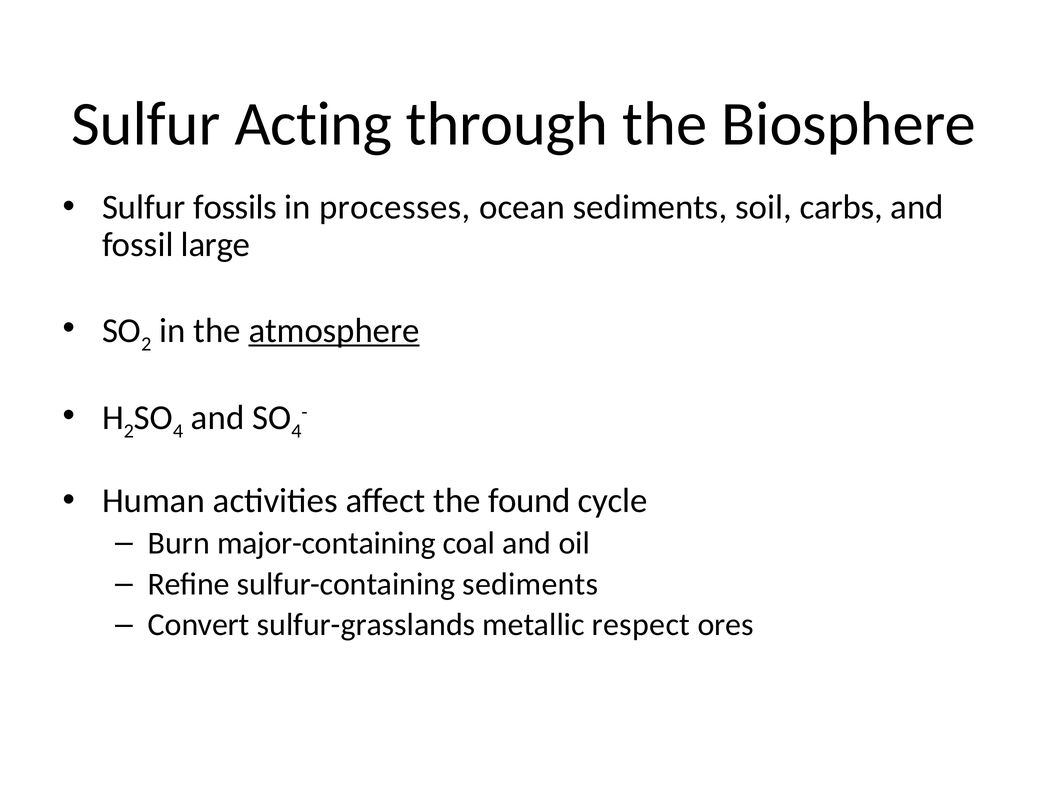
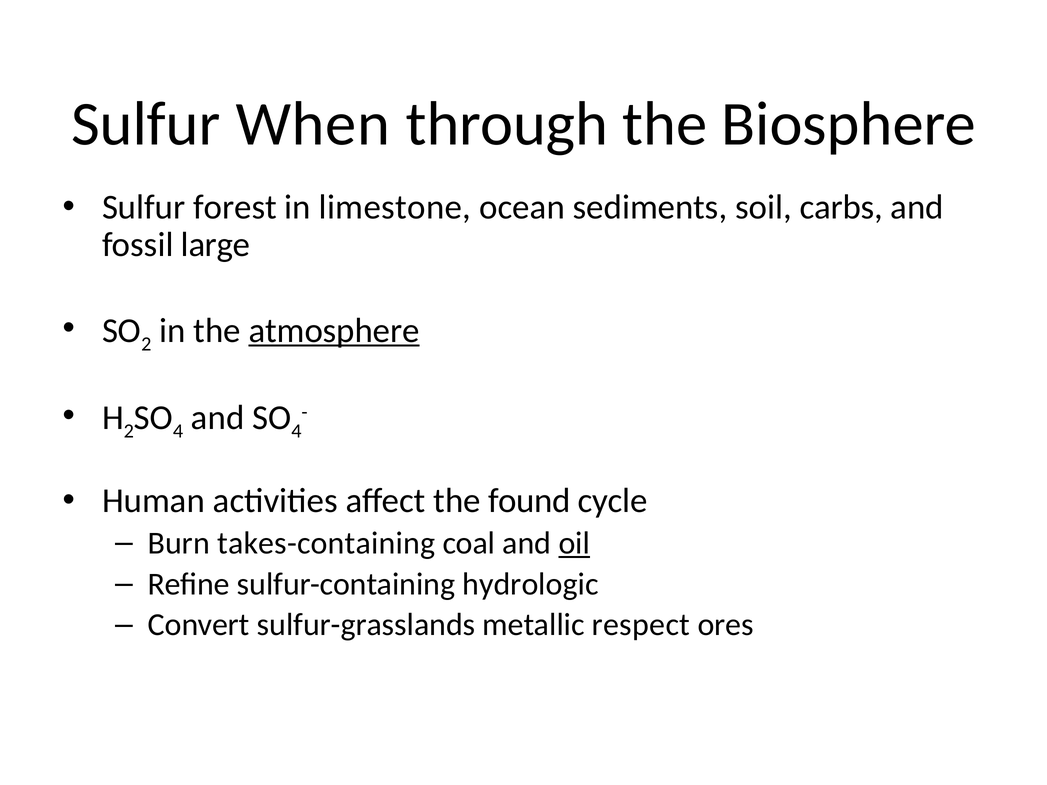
Acting: Acting -> When
fossils: fossils -> forest
processes: processes -> limestone
major-containing: major-containing -> takes-containing
oil underline: none -> present
sulfur-containing sediments: sediments -> hydrologic
